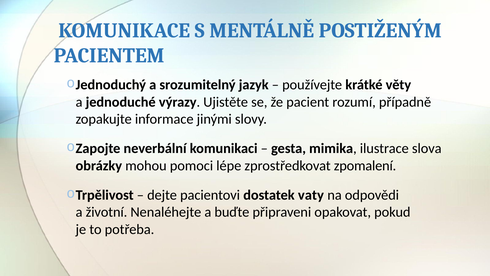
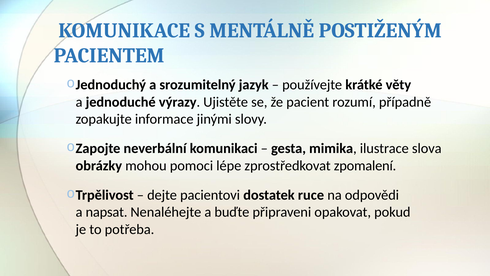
vaty: vaty -> ruce
životní: životní -> napsat
